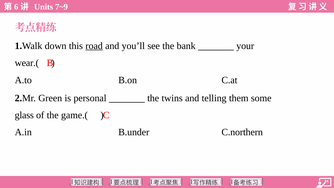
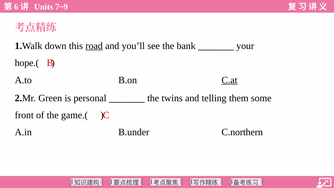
wear.(: wear.( -> hope.(
C.at underline: none -> present
glass: glass -> front
